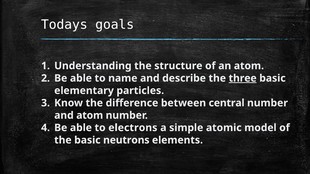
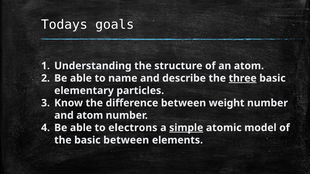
central: central -> weight
simple underline: none -> present
basic neutrons: neutrons -> between
